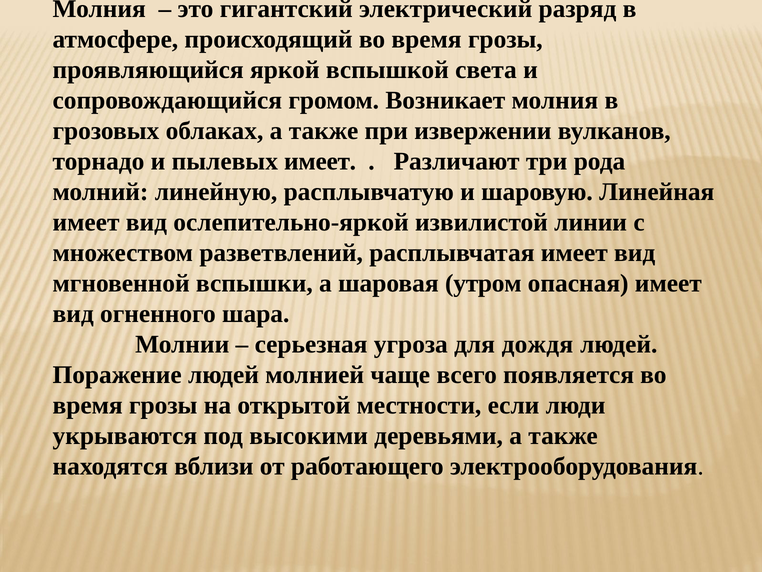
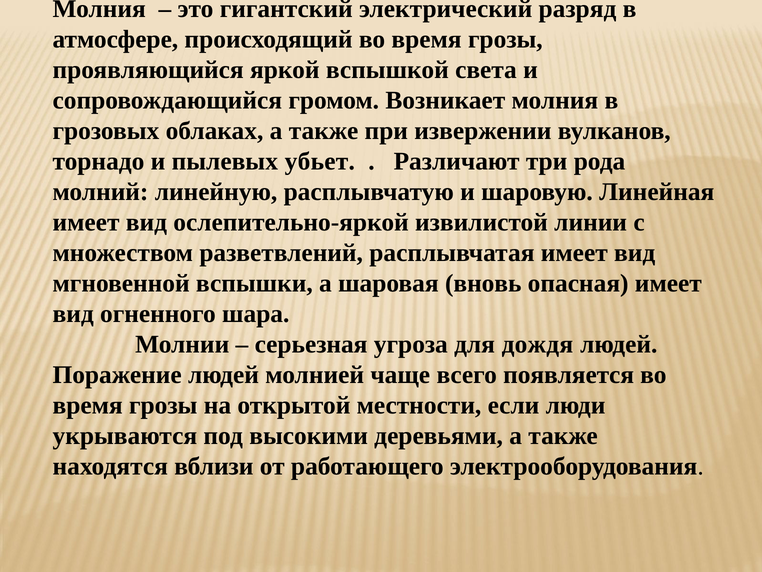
пылевых имеет: имеет -> убьет
утром: утром -> вновь
